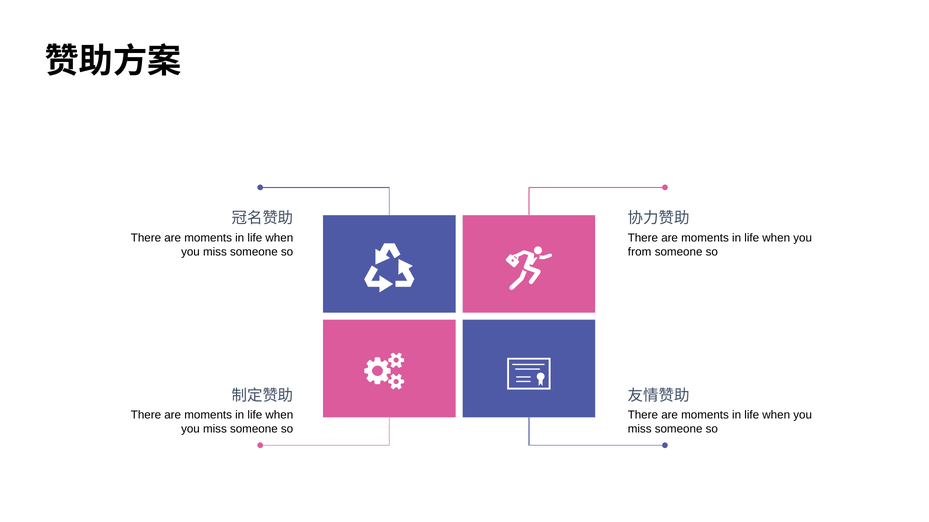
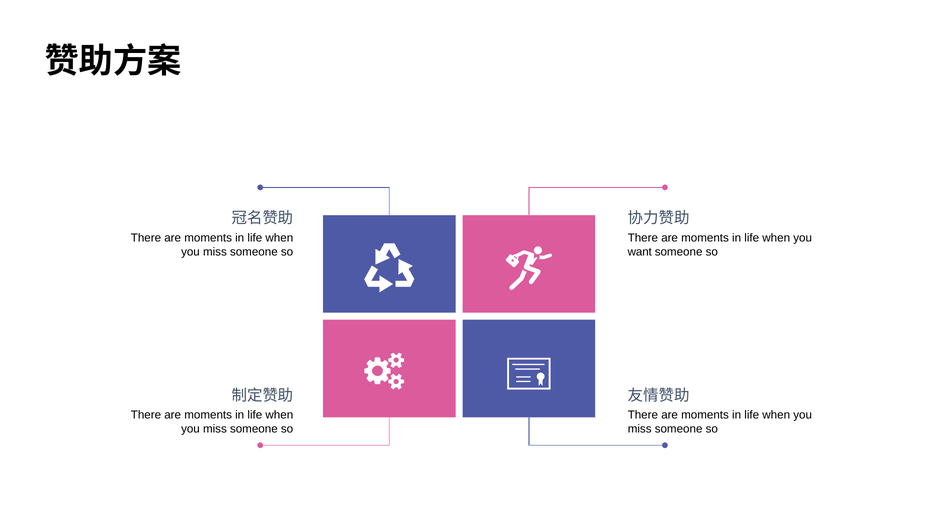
from: from -> want
